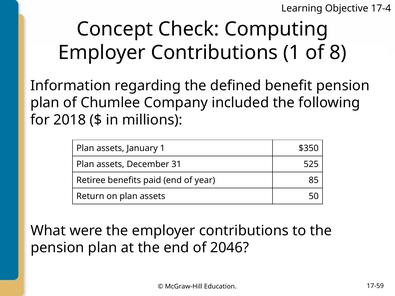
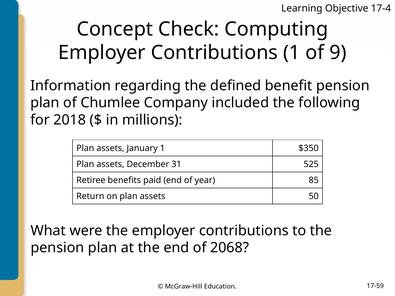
8: 8 -> 9
2046: 2046 -> 2068
